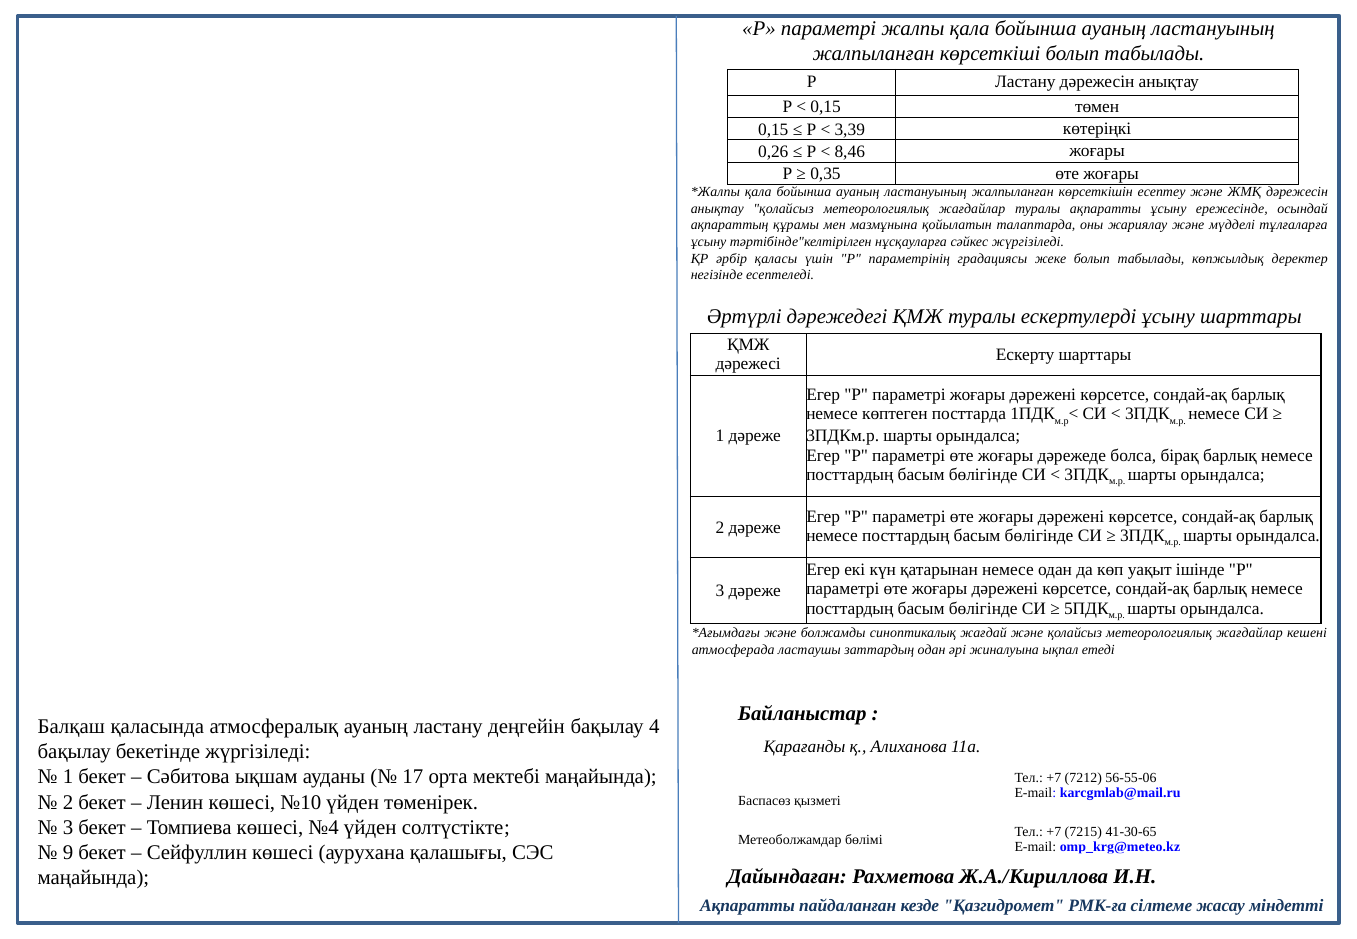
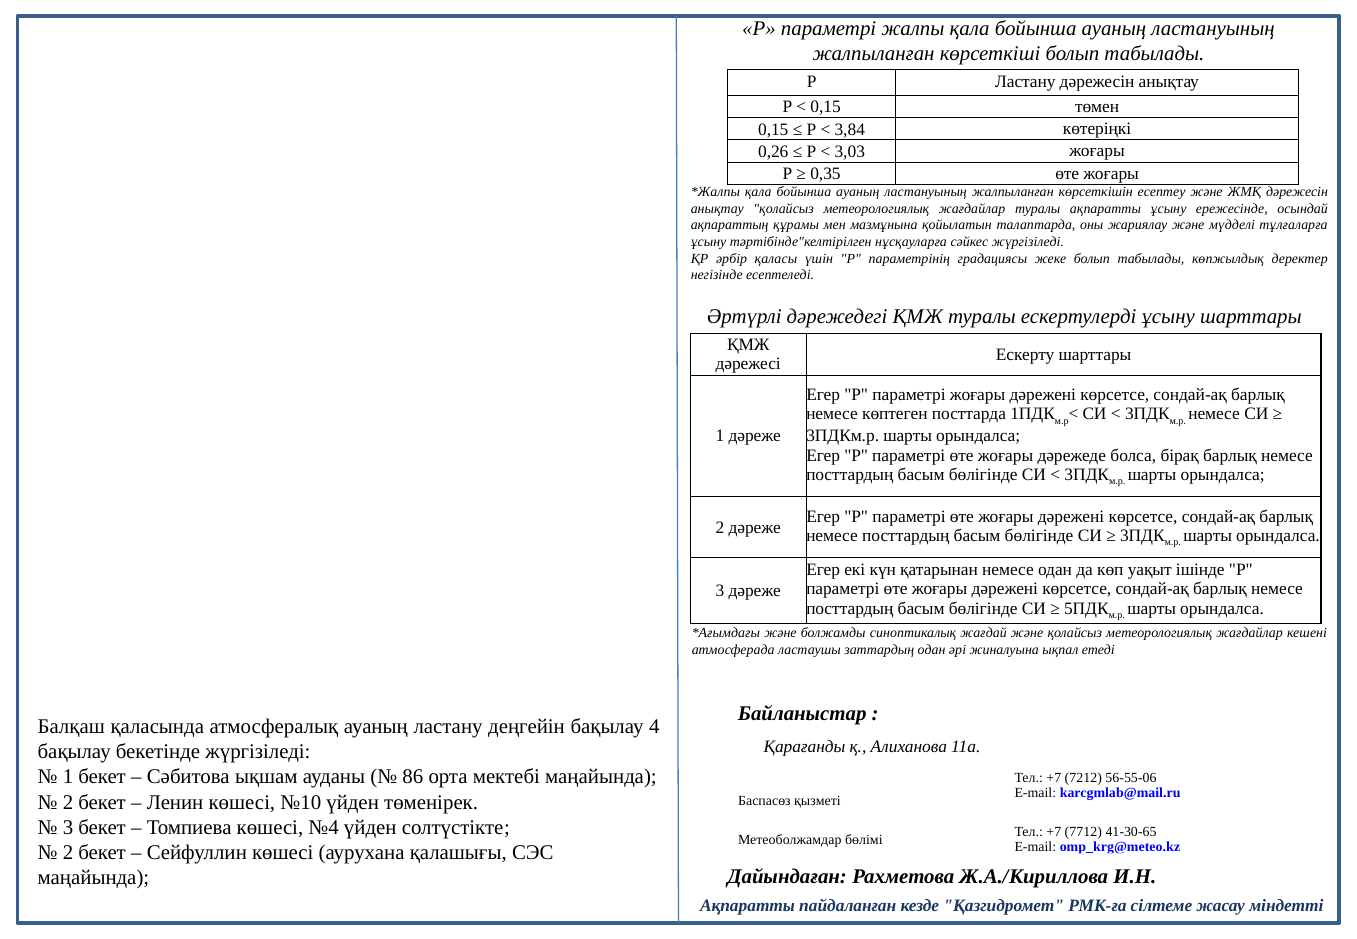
3,39: 3,39 -> 3,84
8,46: 8,46 -> 3,03
17: 17 -> 86
7215: 7215 -> 7712
9 at (68, 853): 9 -> 2
